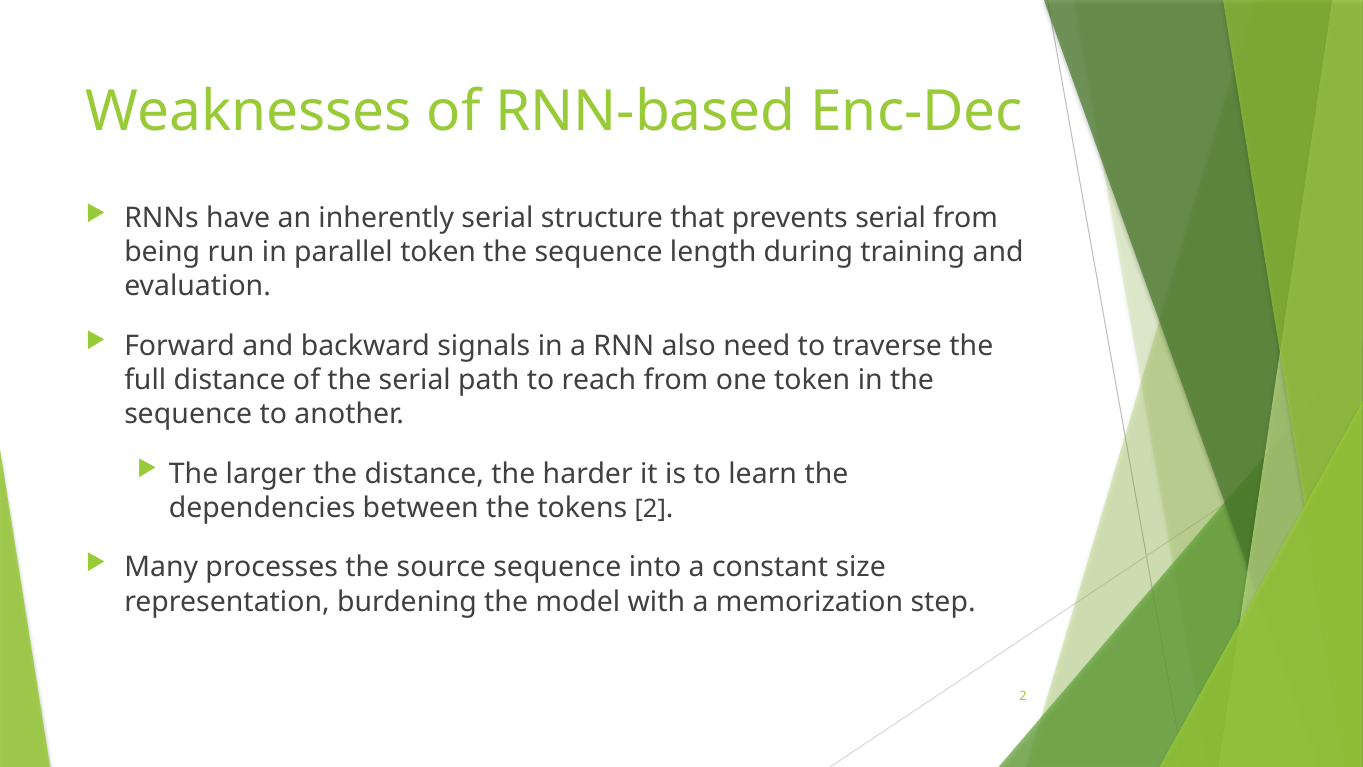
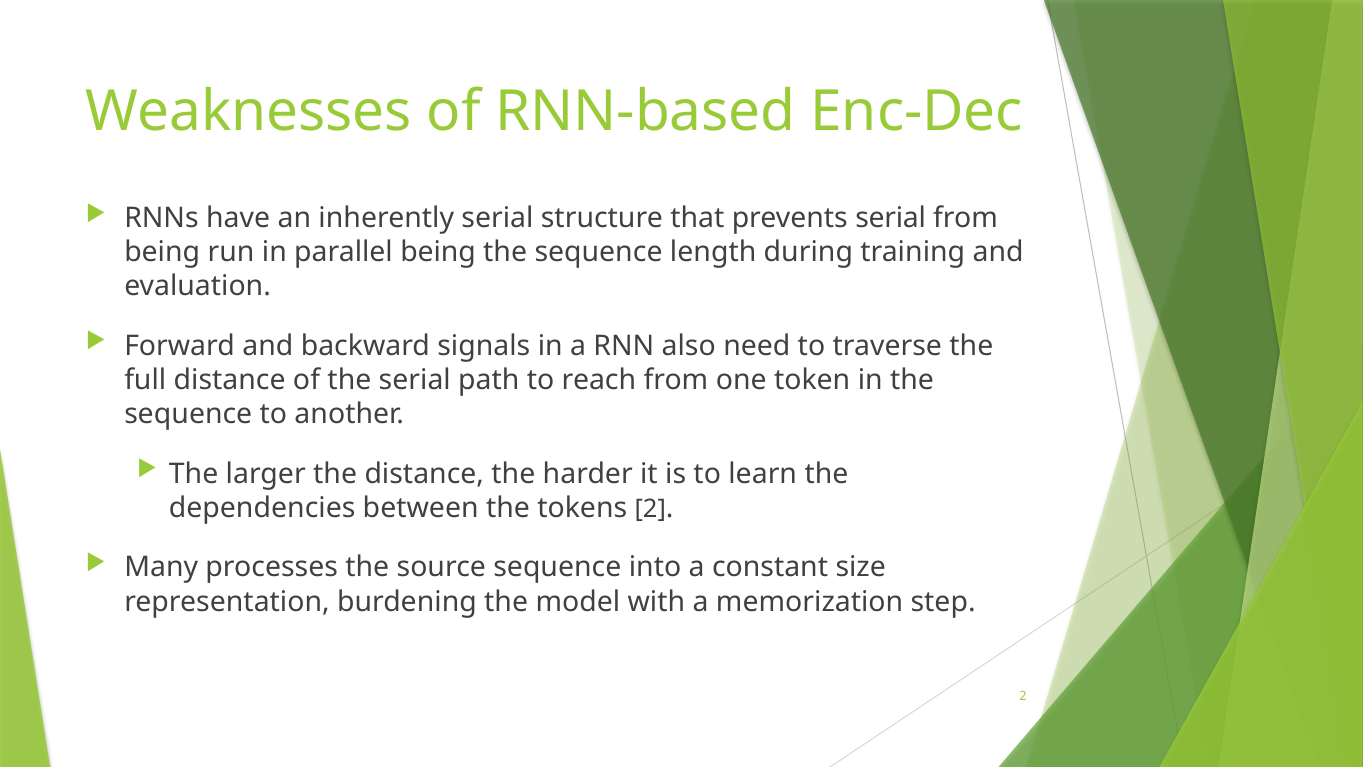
parallel token: token -> being
